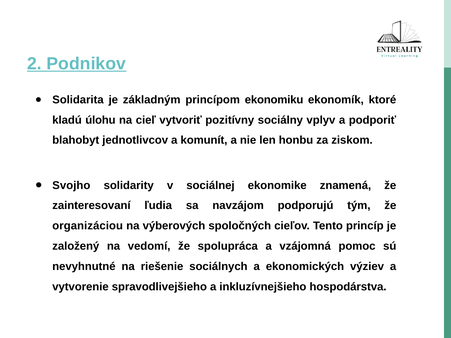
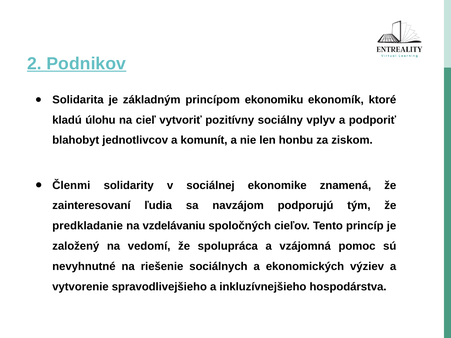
Svojho: Svojho -> Členmi
organizáciou: organizáciou -> predkladanie
výberových: výberových -> vzdelávaniu
